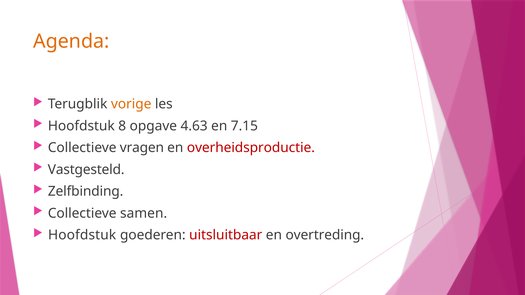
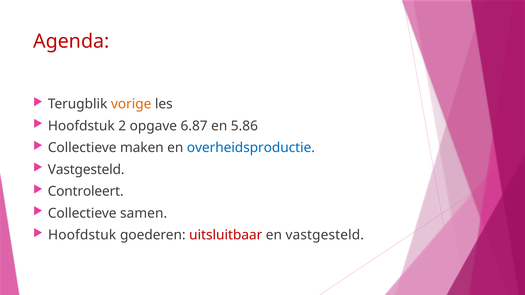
Agenda colour: orange -> red
8: 8 -> 2
4.63: 4.63 -> 6.87
7.15: 7.15 -> 5.86
vragen: vragen -> maken
overheidsproductie colour: red -> blue
Zelfbinding: Zelfbinding -> Controleert
en overtreding: overtreding -> vastgesteld
